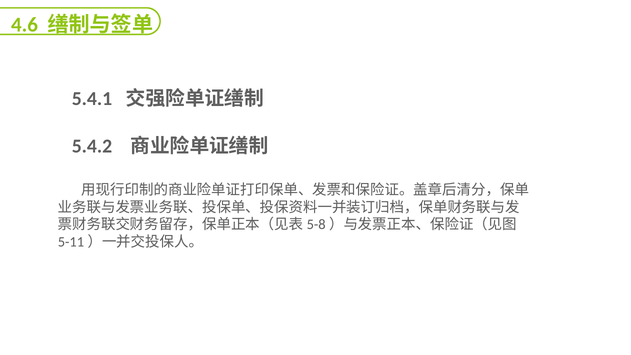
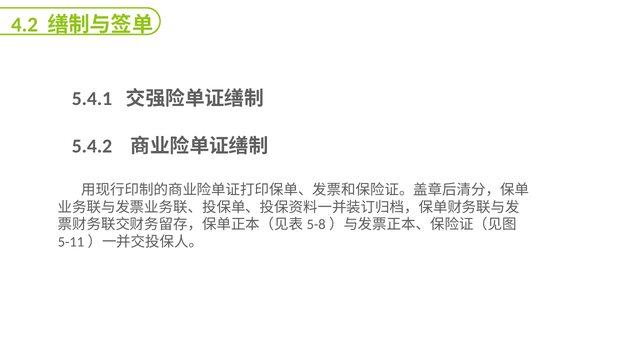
4.6: 4.6 -> 4.2
